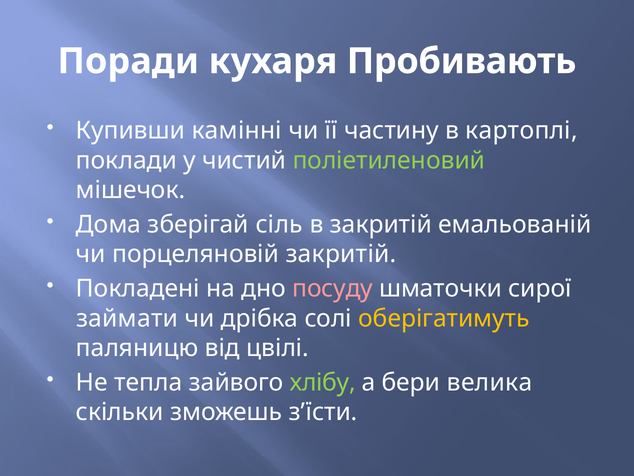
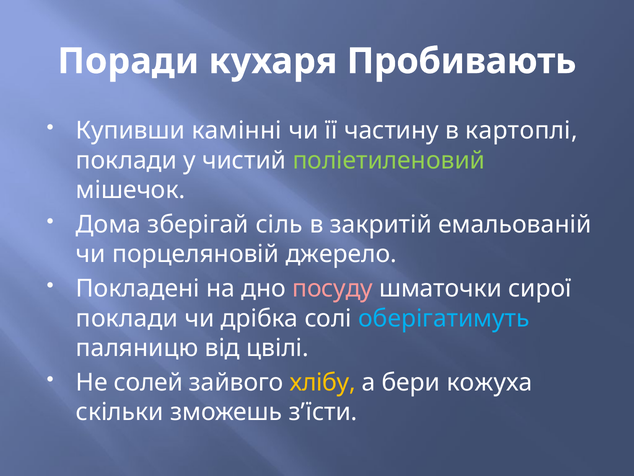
порцеляновій закритій: закритій -> джерело
займати at (127, 318): займати -> поклади
оберігатимуть colour: yellow -> light blue
тепла: тепла -> солей
хлібу colour: light green -> yellow
велика: велика -> кожуха
